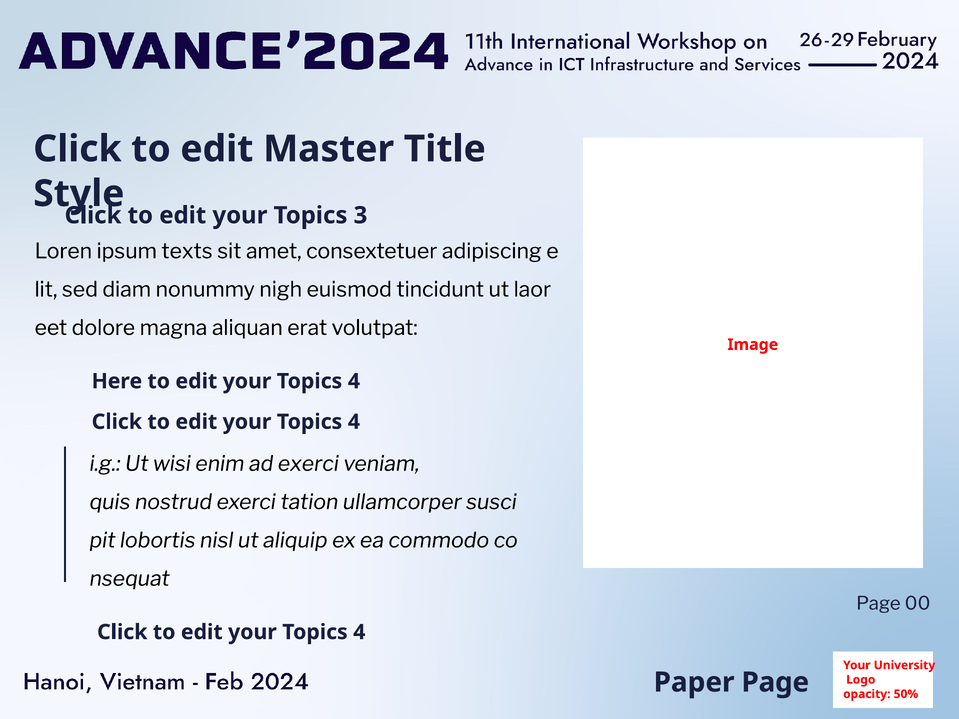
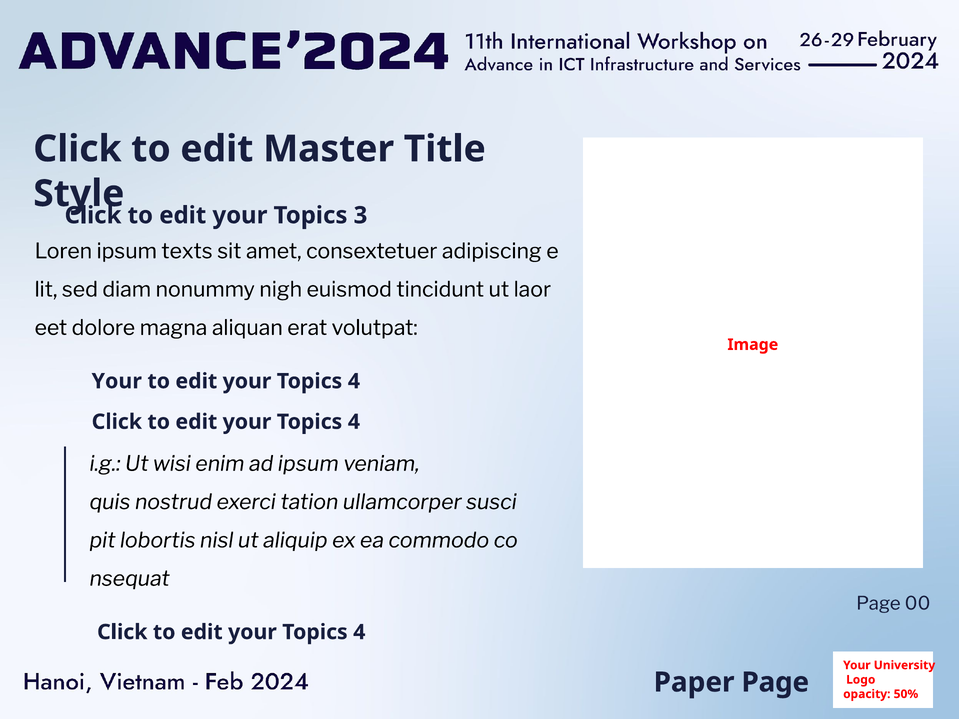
Here at (117, 381): Here -> Your
ad exerci: exerci -> ipsum
